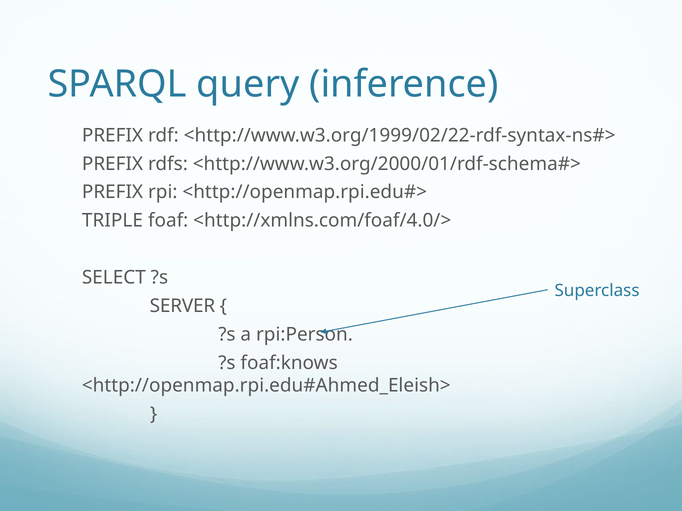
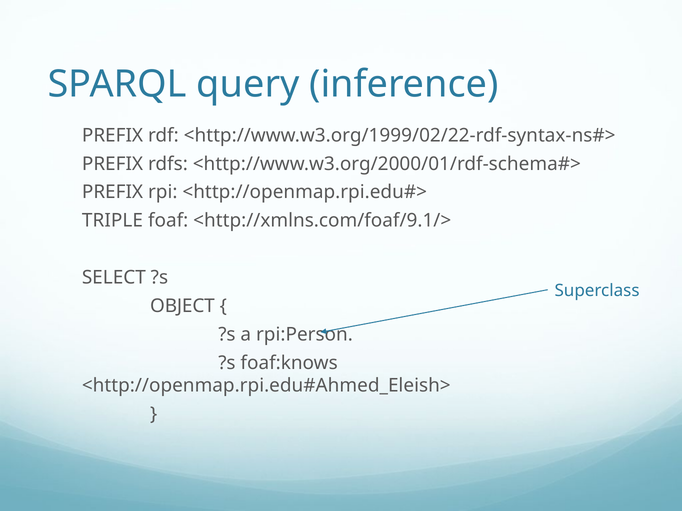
<http://xmlns.com/foaf/4.0/>: <http://xmlns.com/foaf/4.0/> -> <http://xmlns.com/foaf/9.1/>
SERVER: SERVER -> OBJECT
